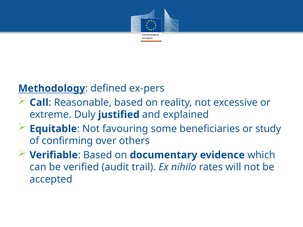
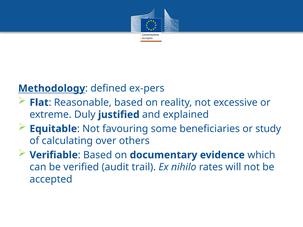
Call: Call -> Flat
confirming: confirming -> calculating
